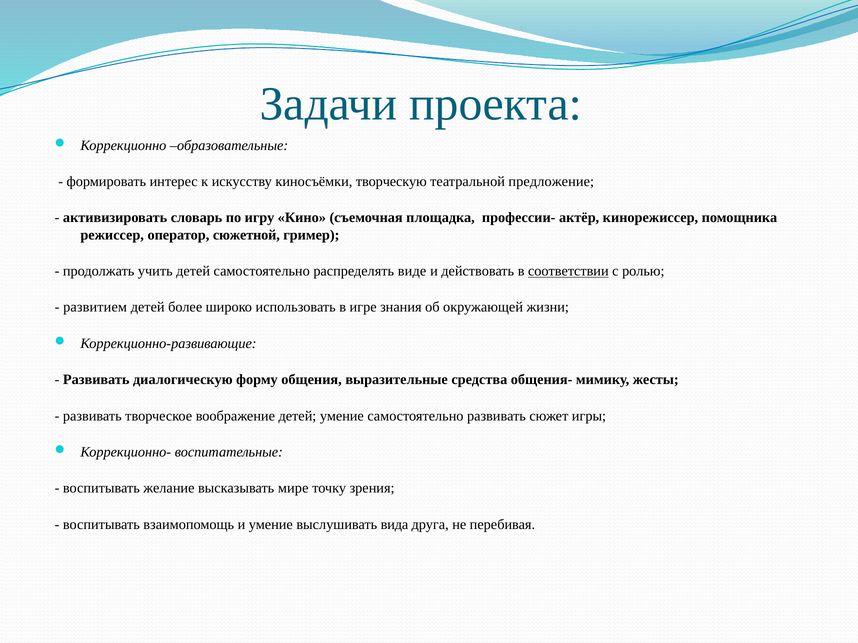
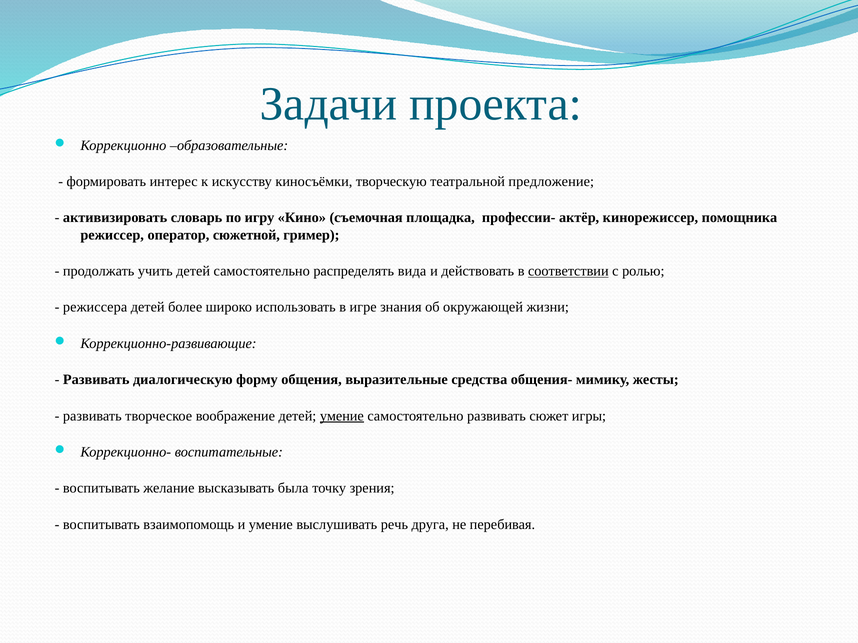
виде: виде -> вида
развитием: развитием -> режиссера
умение at (342, 416) underline: none -> present
мире: мире -> была
вида: вида -> речь
